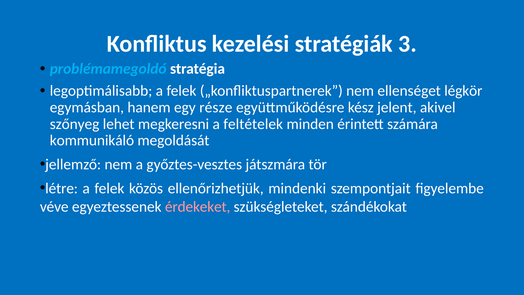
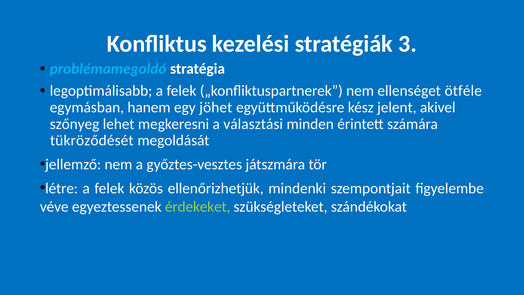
légkör: légkör -> ötféle
része: része -> jöhet
feltételek: feltételek -> választási
kommunikáló: kommunikáló -> tükröződését
érdekeket colour: pink -> light green
